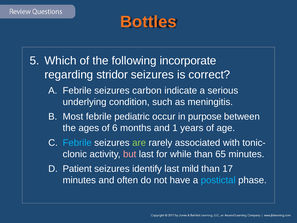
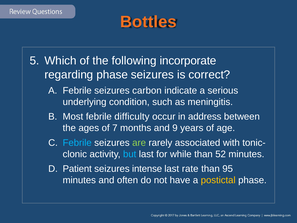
regarding stridor: stridor -> phase
pediatric: pediatric -> difficulty
purpose: purpose -> address
6: 6 -> 7
1: 1 -> 9
but colour: pink -> light blue
65: 65 -> 52
identify: identify -> intense
mild: mild -> rate
17: 17 -> 95
postictal colour: light blue -> yellow
